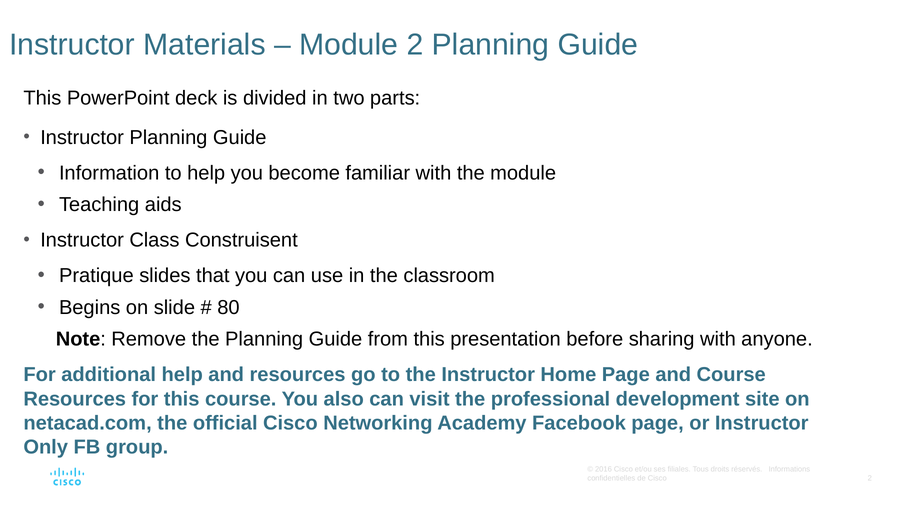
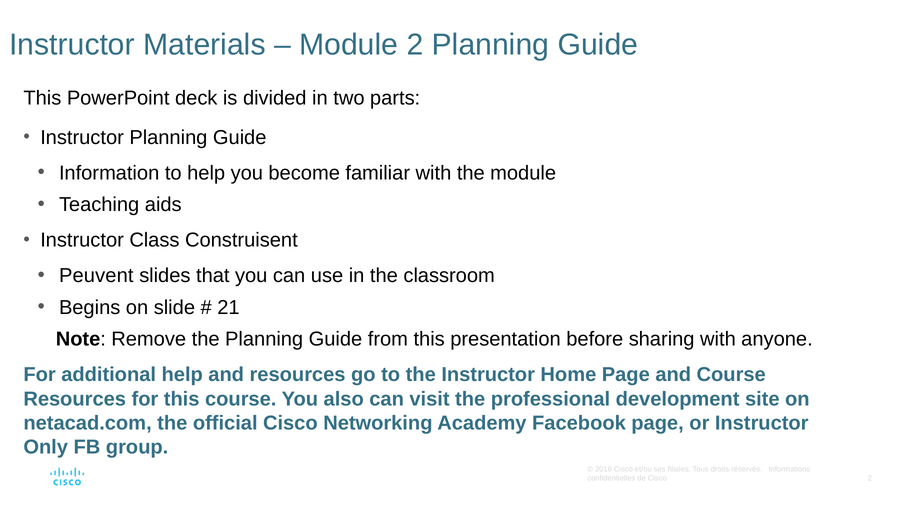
Pratique: Pratique -> Peuvent
80: 80 -> 21
